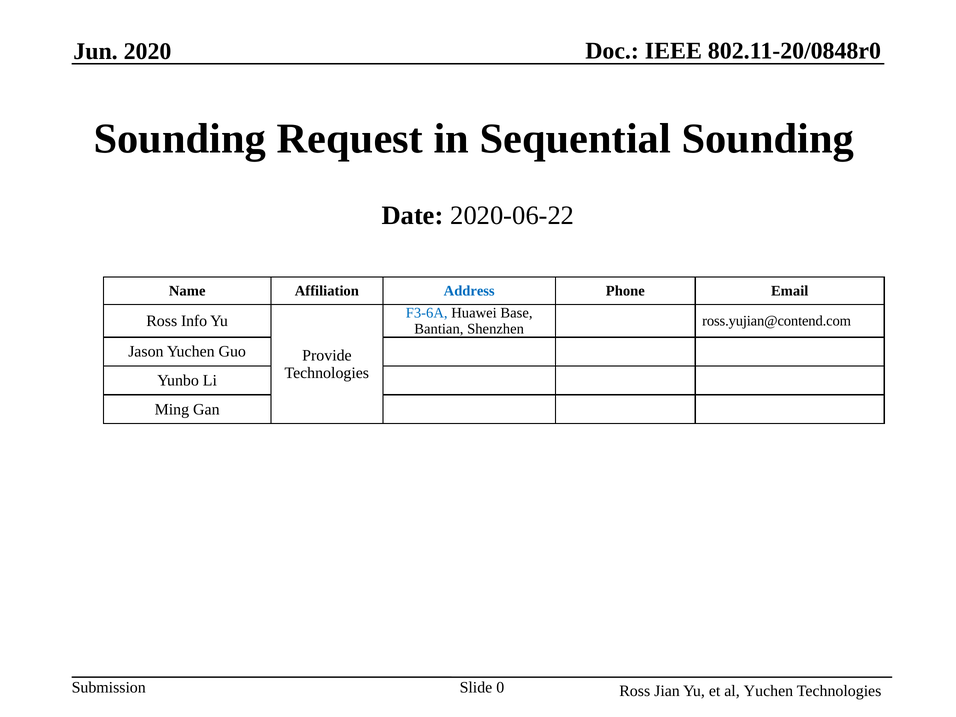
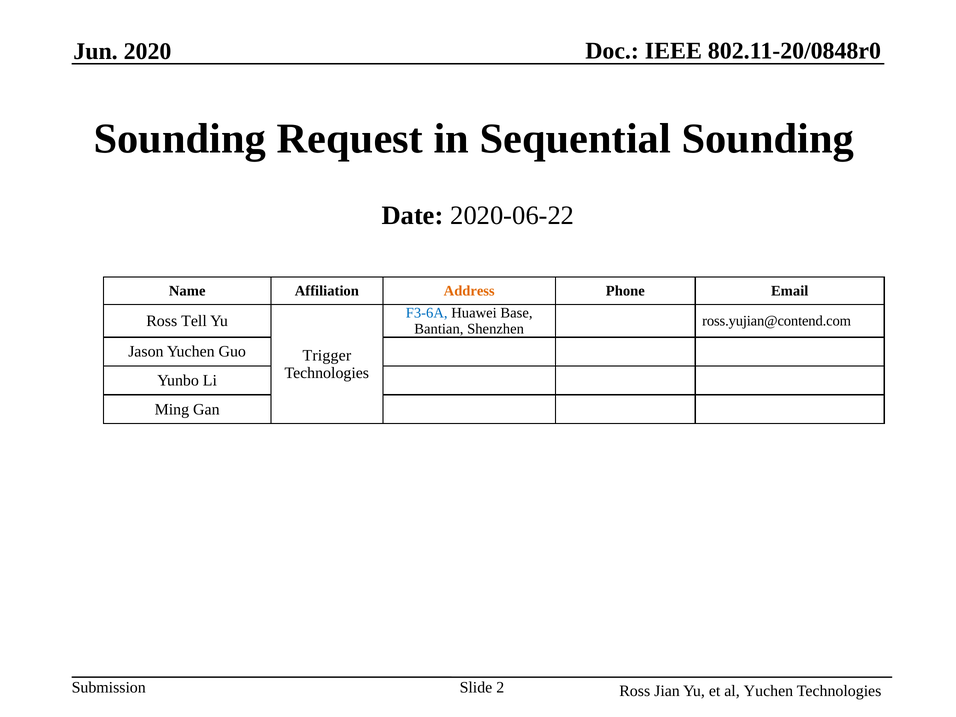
Address colour: blue -> orange
Info: Info -> Tell
Provide: Provide -> Trigger
0: 0 -> 2
